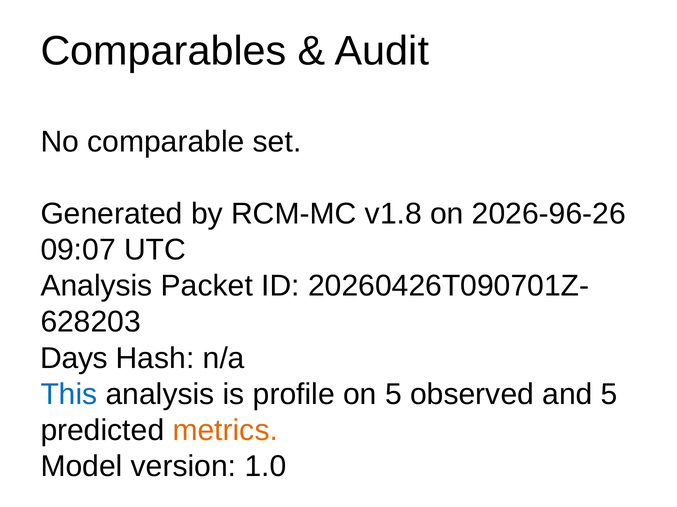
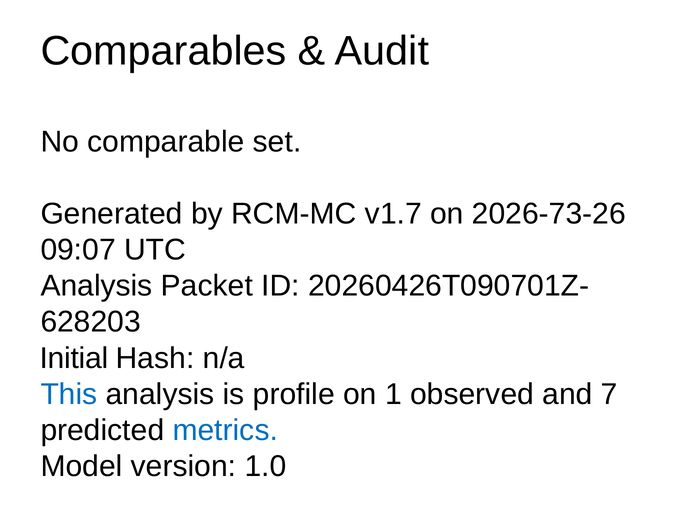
v1.8: v1.8 -> v1.7
2026-96-26: 2026-96-26 -> 2026-73-26
Days: Days -> Initial
on 5: 5 -> 1
and 5: 5 -> 7
metrics colour: orange -> blue
